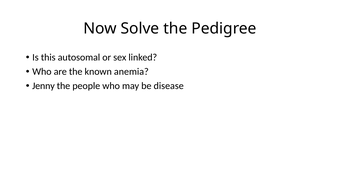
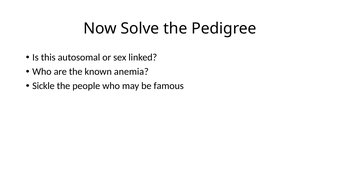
Jenny: Jenny -> Sickle
disease: disease -> famous
